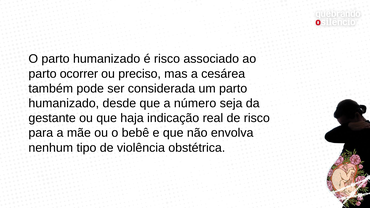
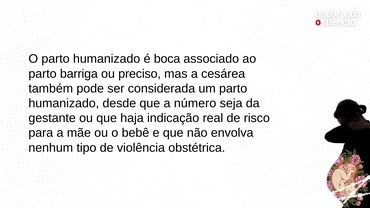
é risco: risco -> boca
ocorrer: ocorrer -> barriga
